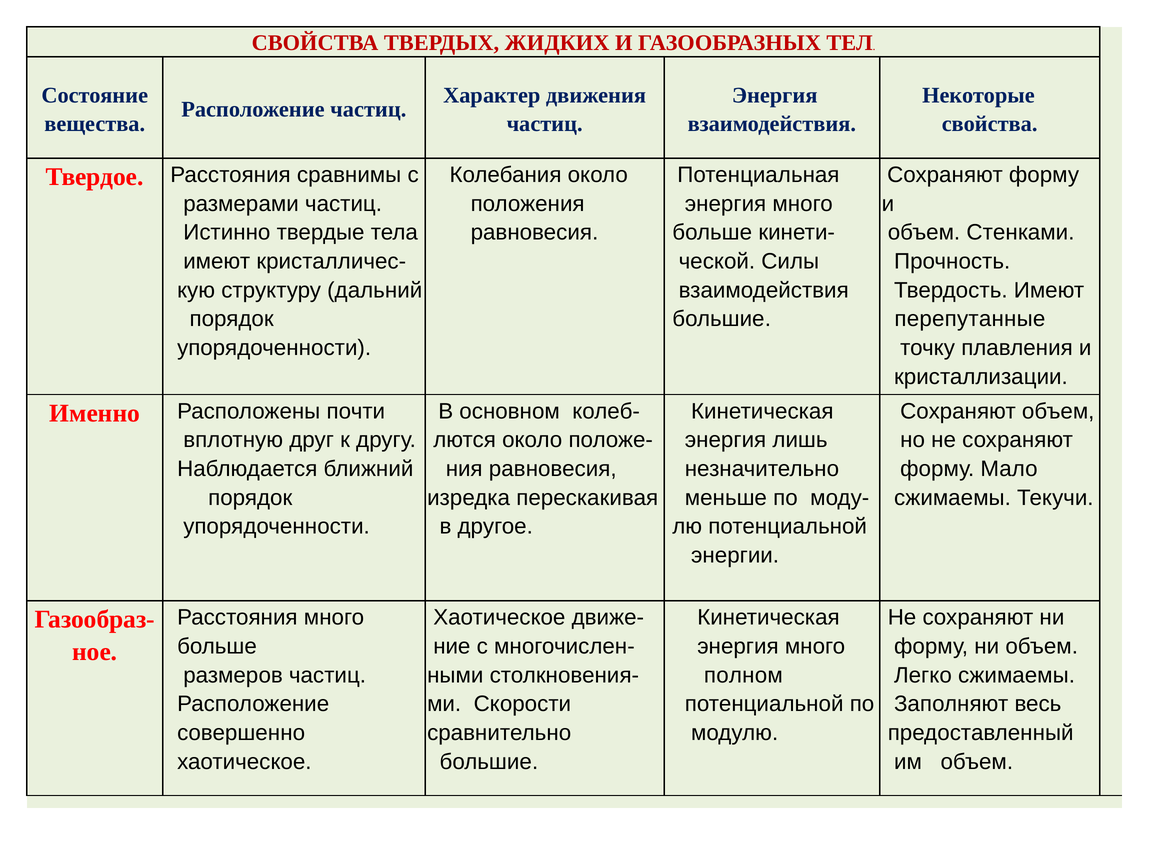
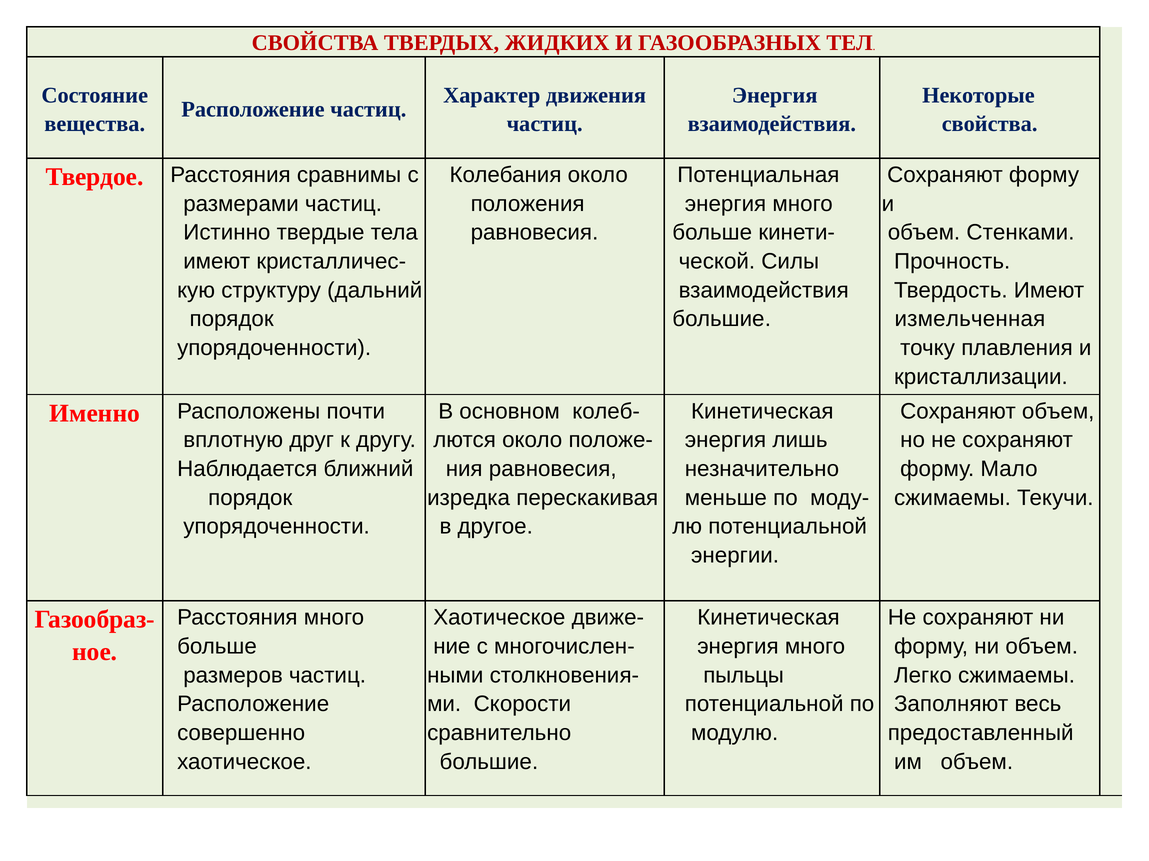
перепутанные: перепутанные -> измельченная
полном: полном -> пыльцы
